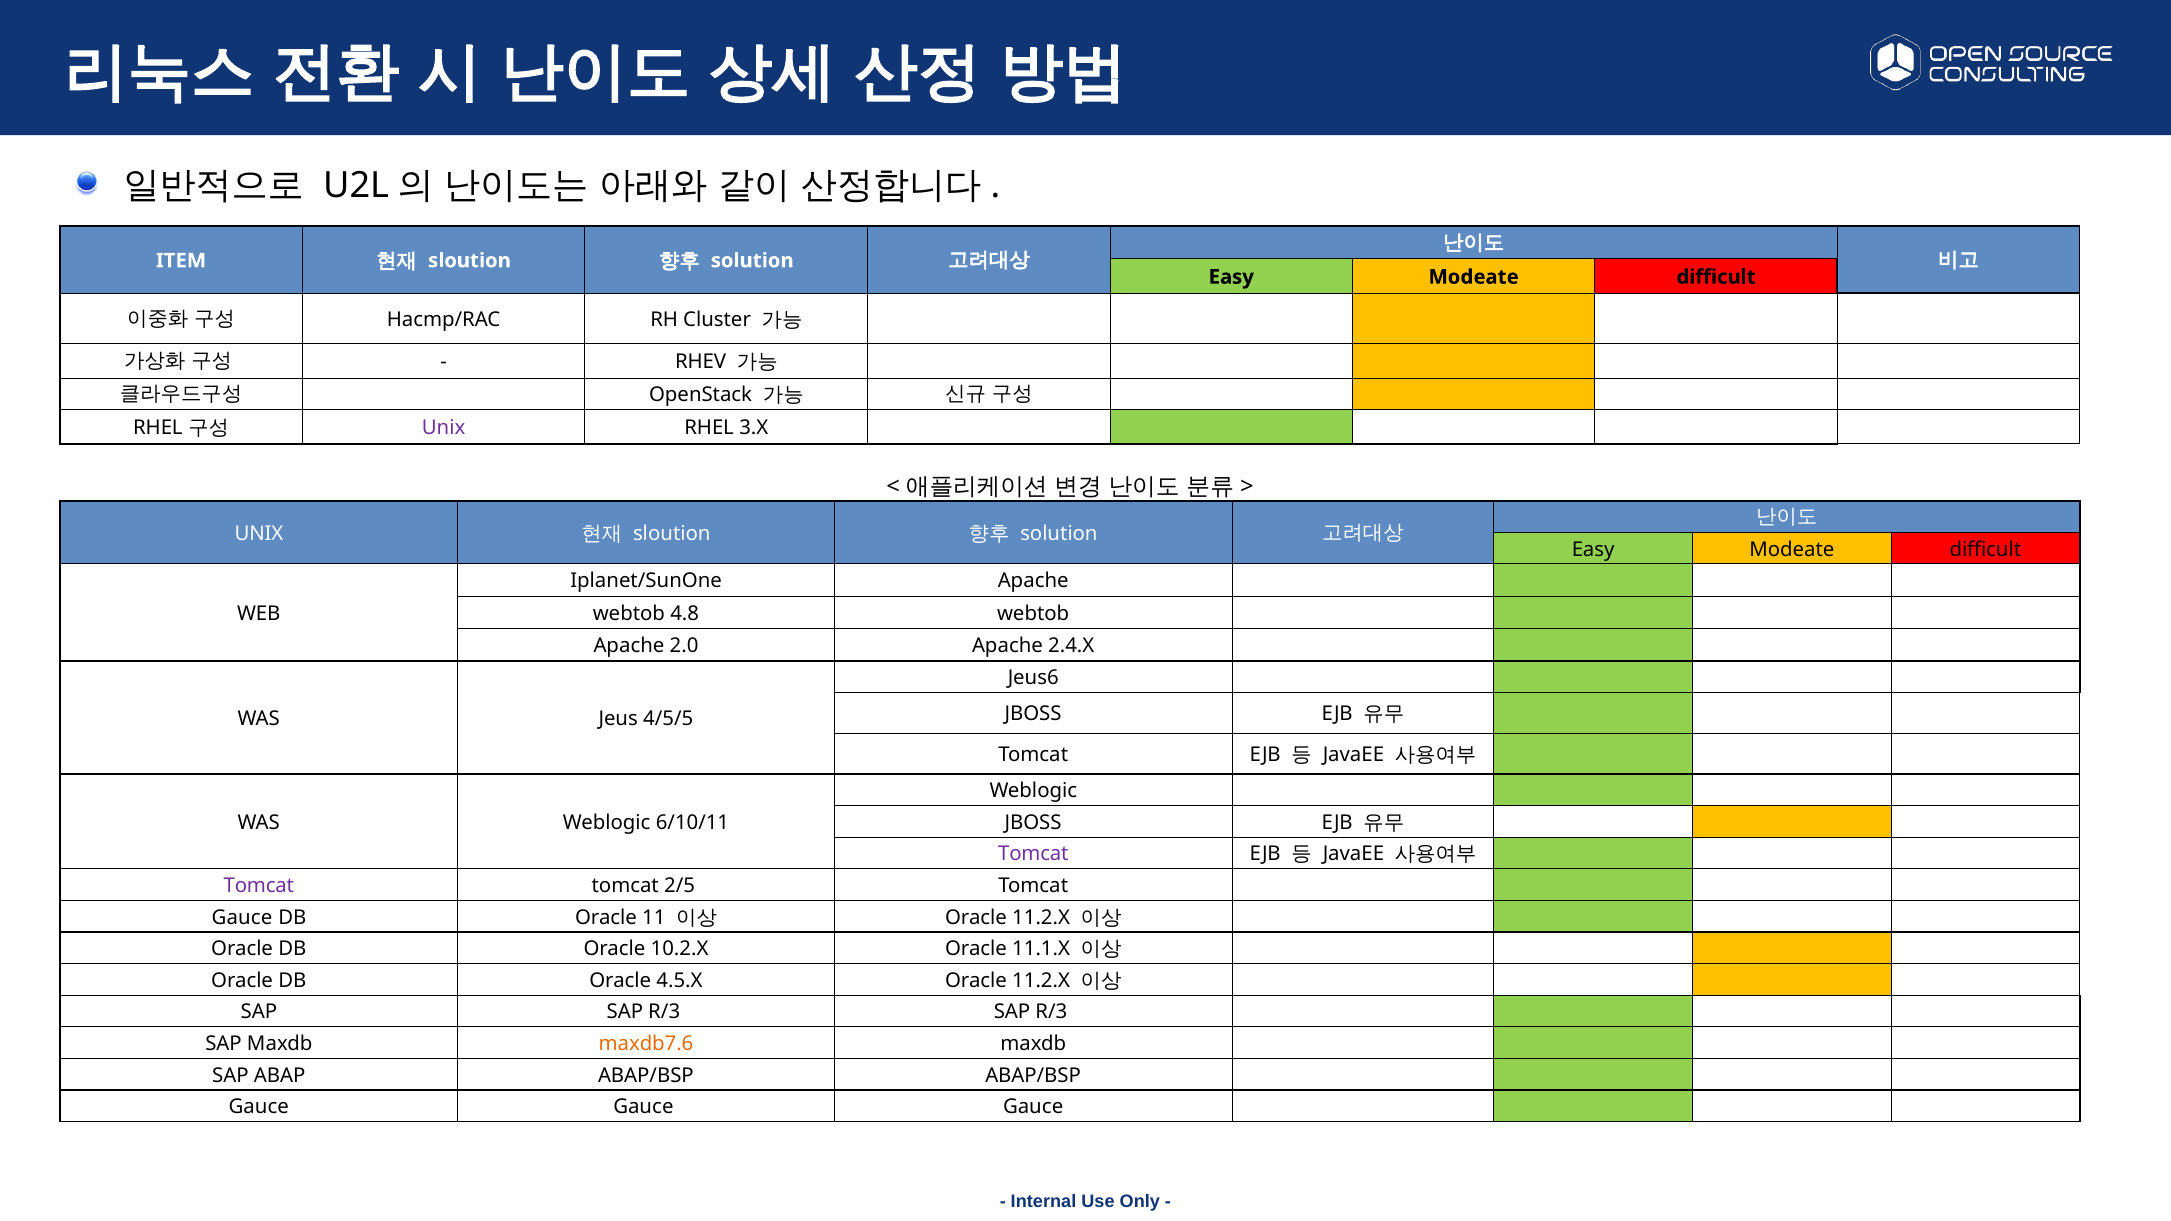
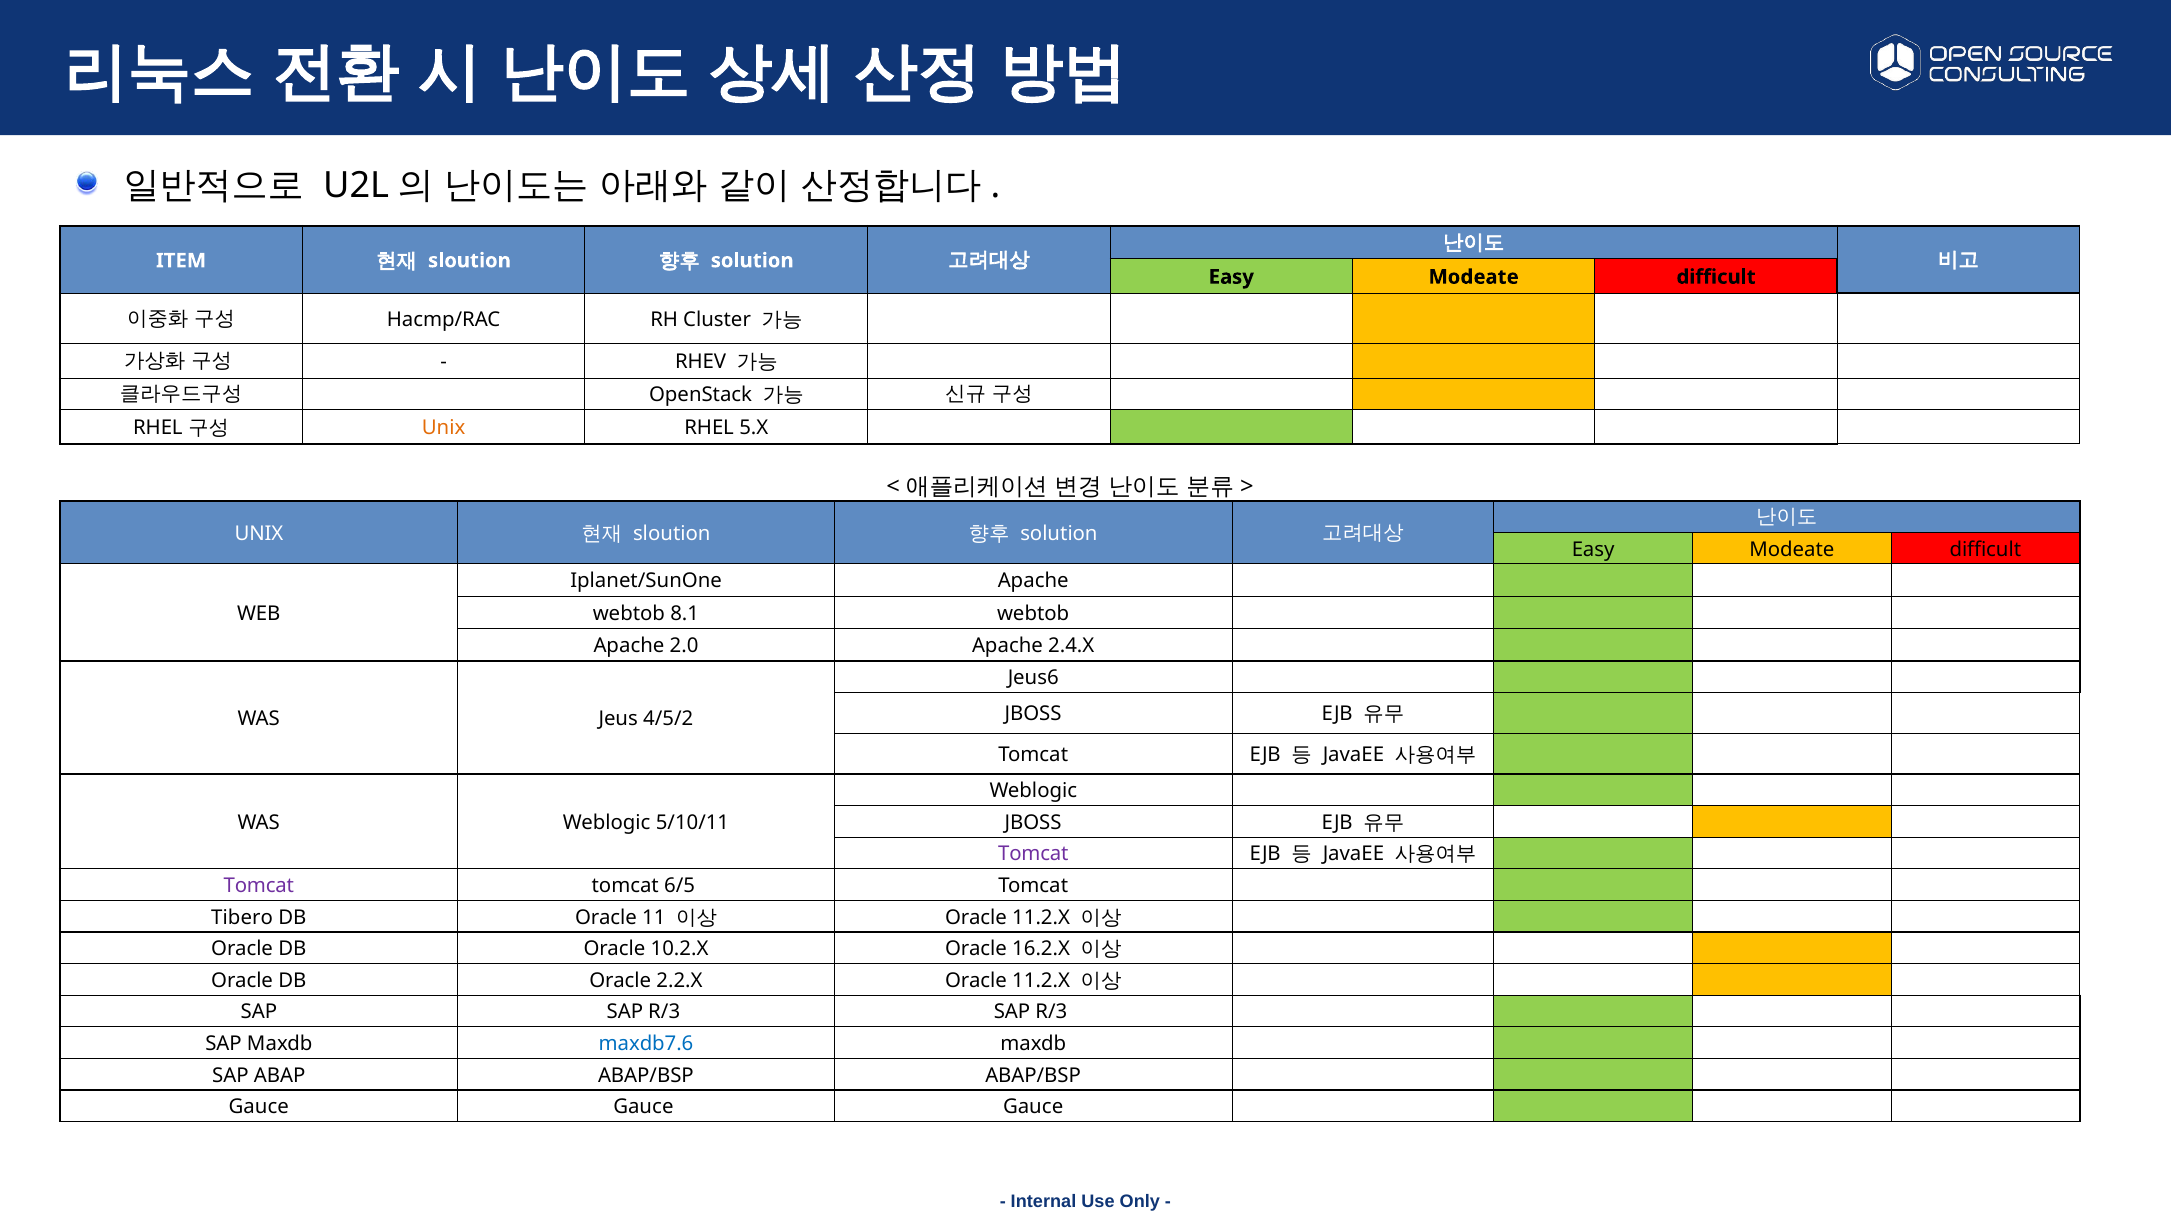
Unix at (444, 428) colour: purple -> orange
3.X: 3.X -> 5.X
4.8: 4.8 -> 8.1
4/5/5: 4/5/5 -> 4/5/2
6/10/11: 6/10/11 -> 5/10/11
2/5: 2/5 -> 6/5
Gauce at (242, 917): Gauce -> Tibero
11.1.X: 11.1.X -> 16.2.X
4.5.X: 4.5.X -> 2.2.X
maxdb7.6 colour: orange -> blue
